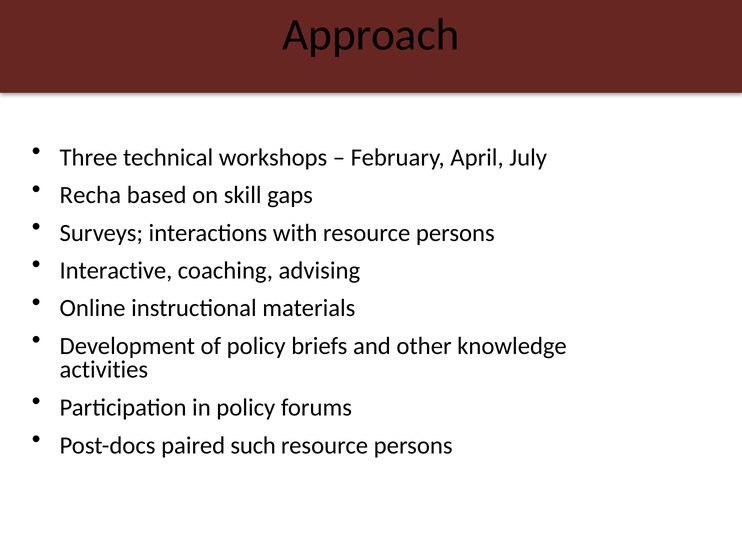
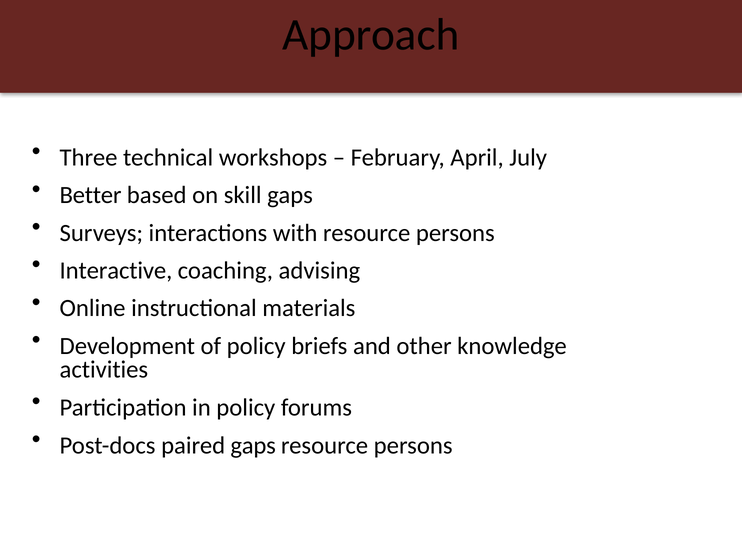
Recha: Recha -> Better
paired such: such -> gaps
